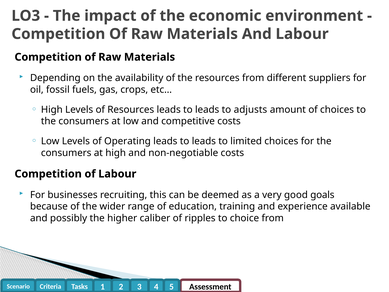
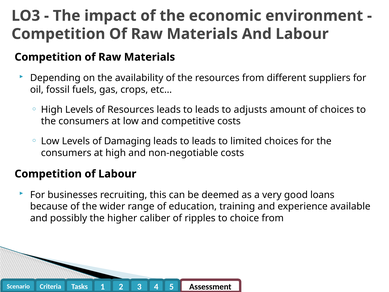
Operating: Operating -> Damaging
goals: goals -> loans
